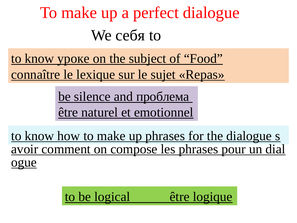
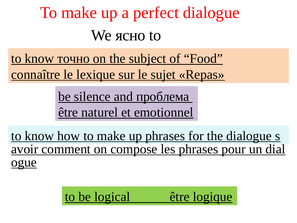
себя: себя -> ясно
уроке: уроке -> точно
